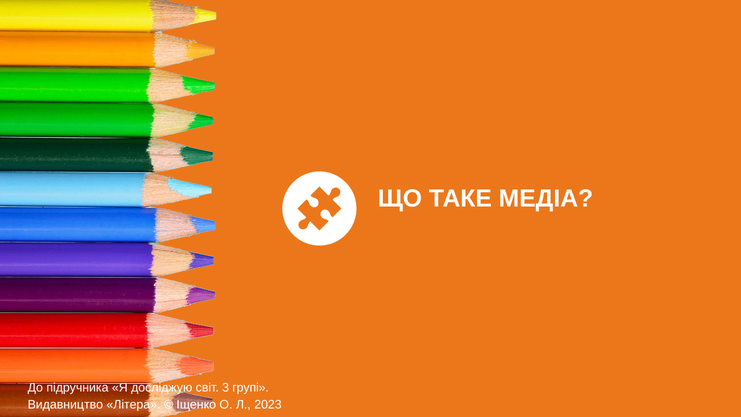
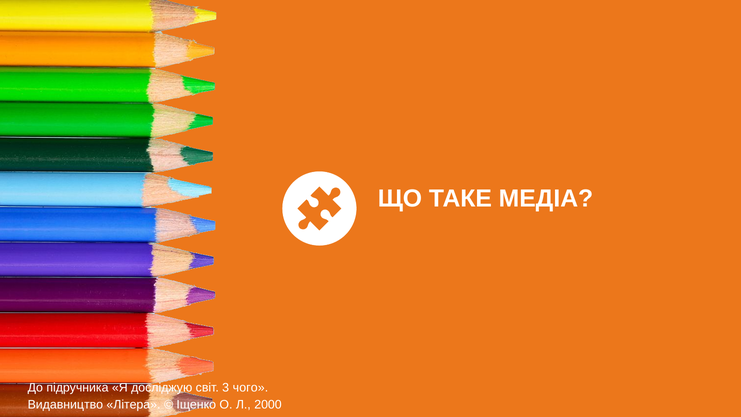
групі: групі -> чого
2023: 2023 -> 2000
